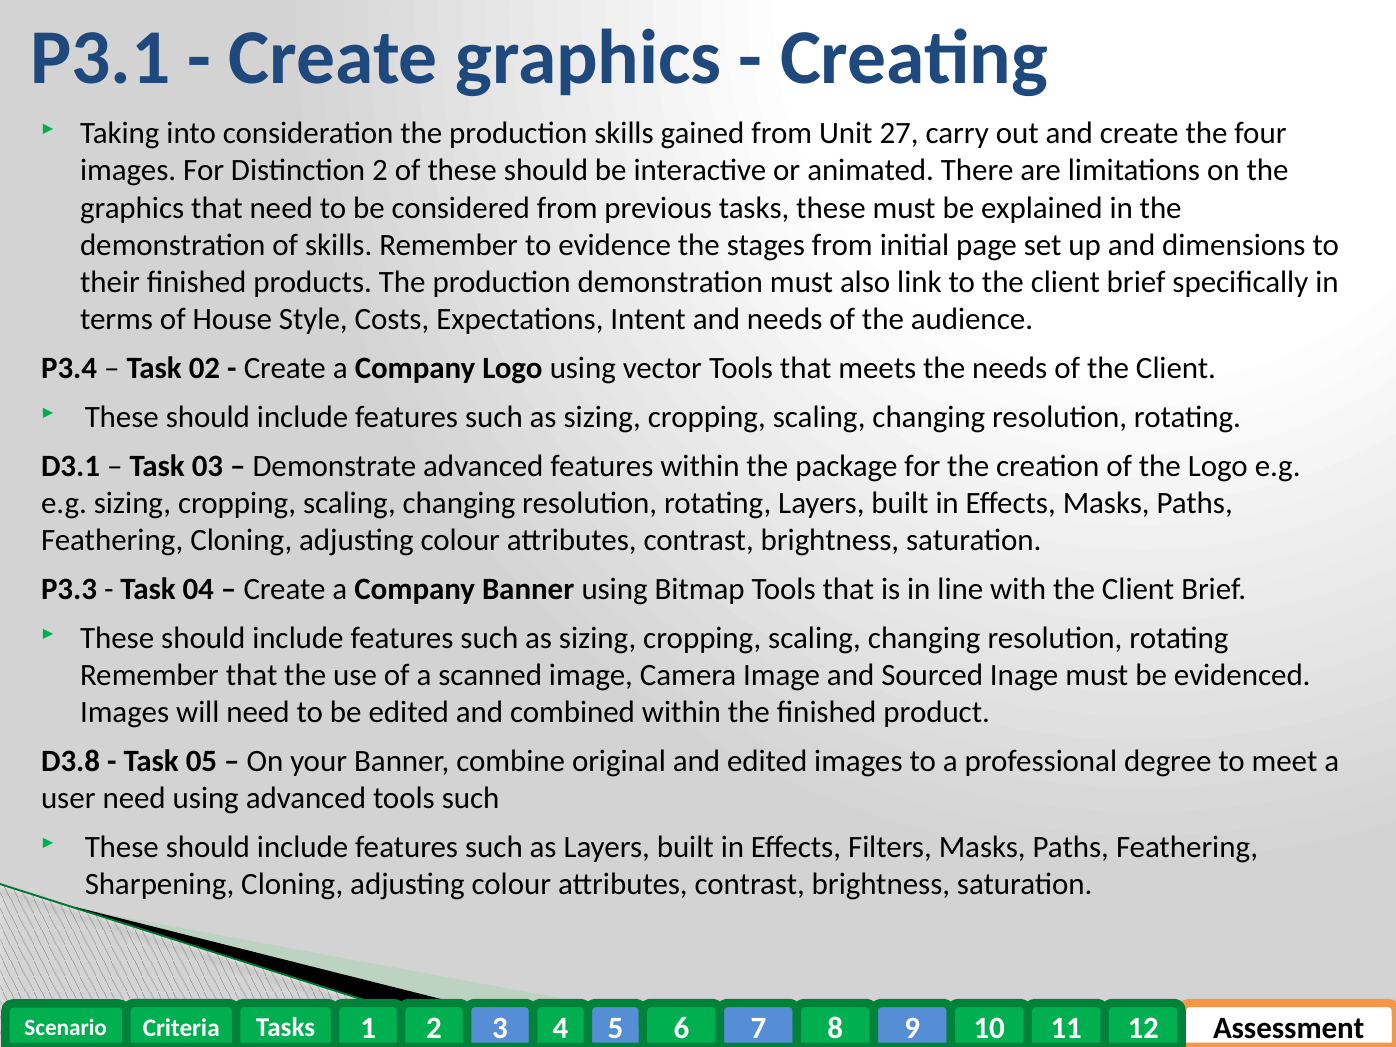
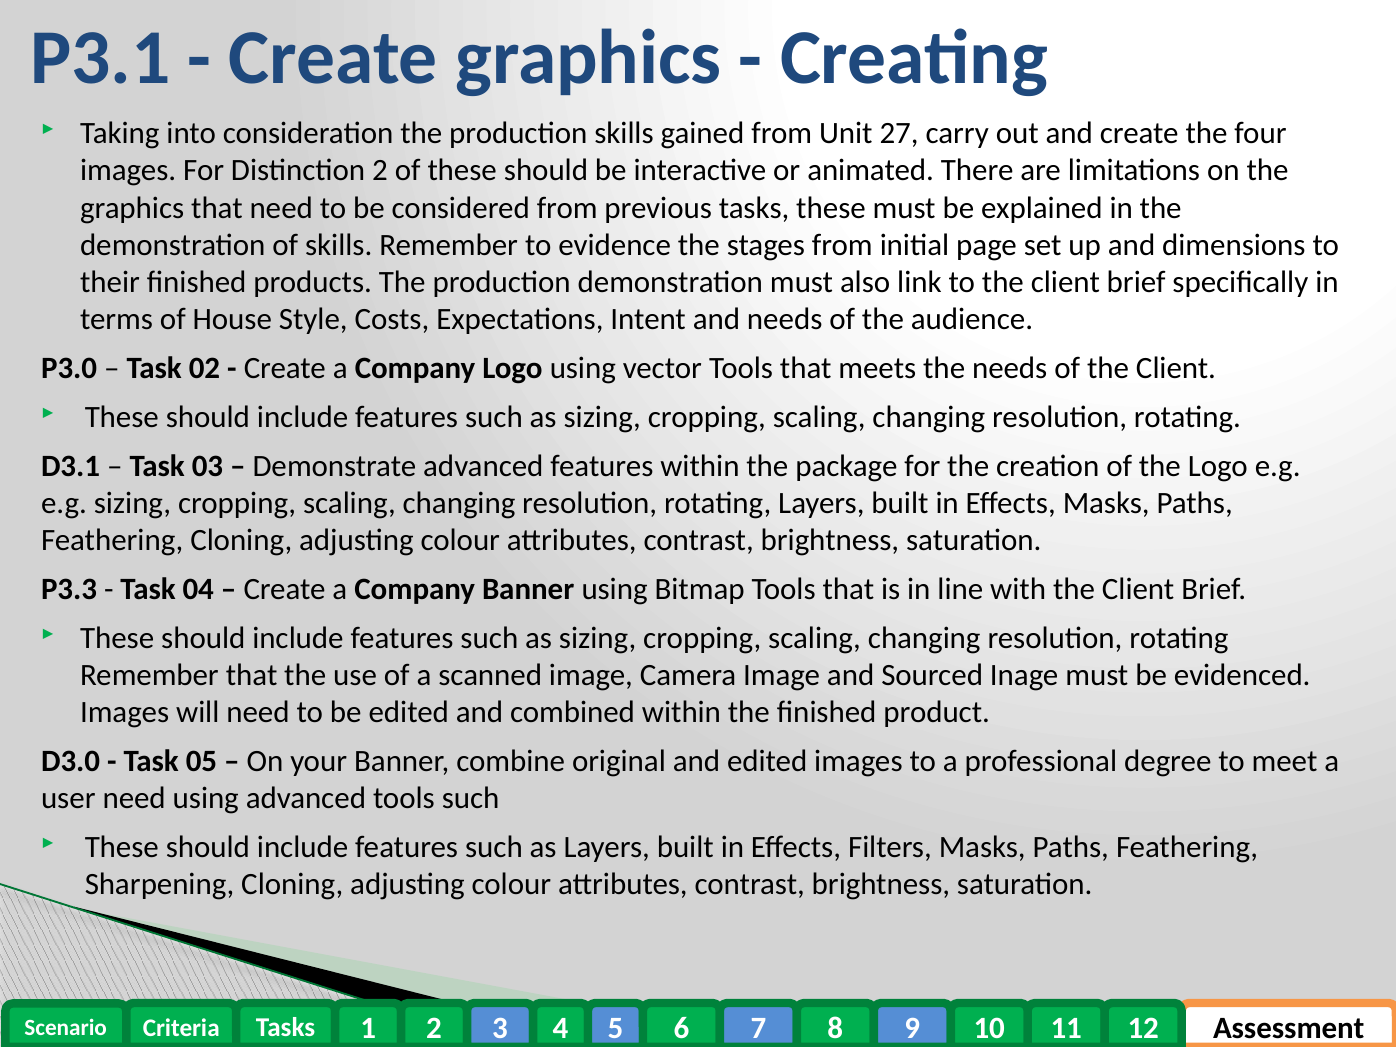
P3.4: P3.4 -> P3.0
D3.8: D3.8 -> D3.0
